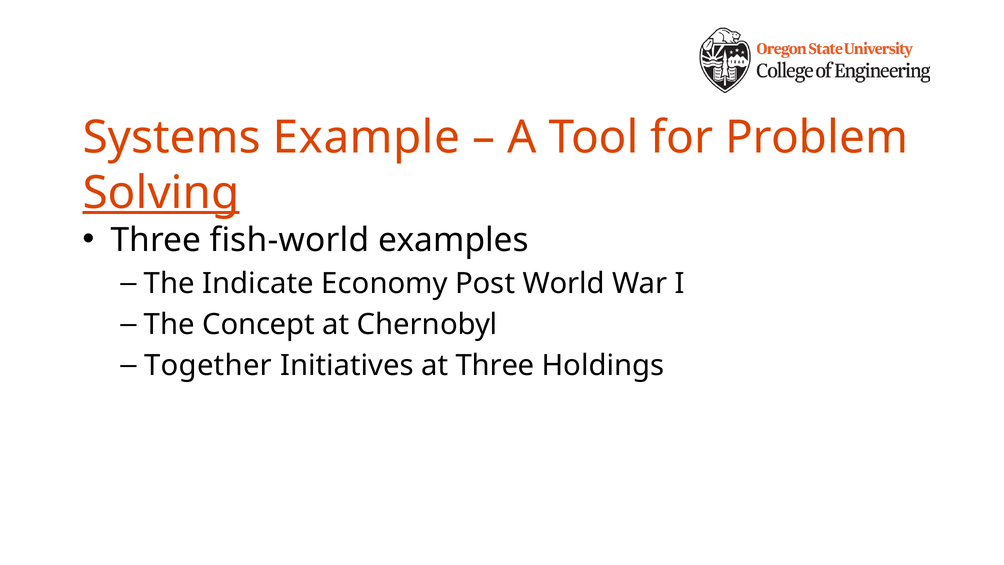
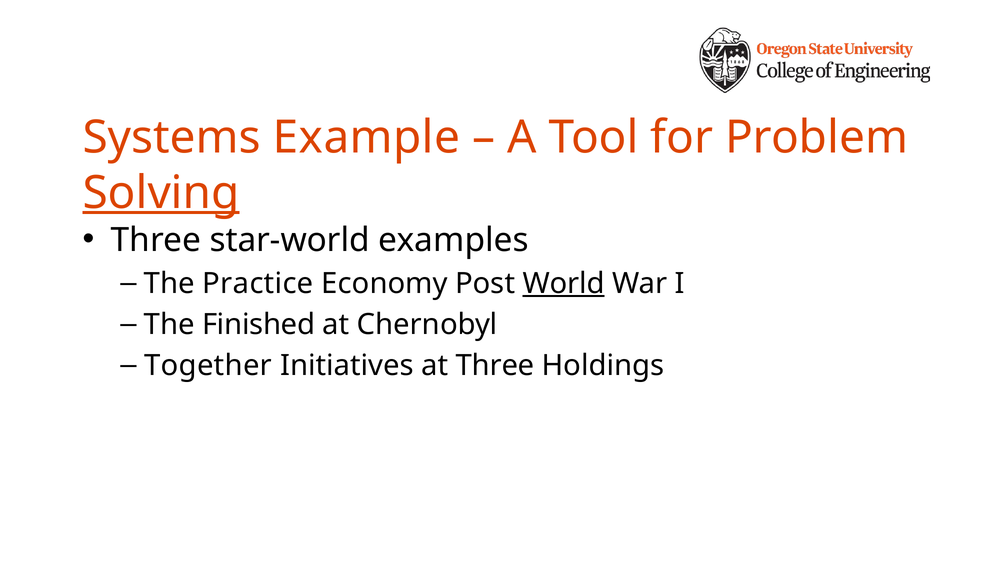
fish-world: fish-world -> star-world
Indicate: Indicate -> Practice
World underline: none -> present
Concept: Concept -> Finished
